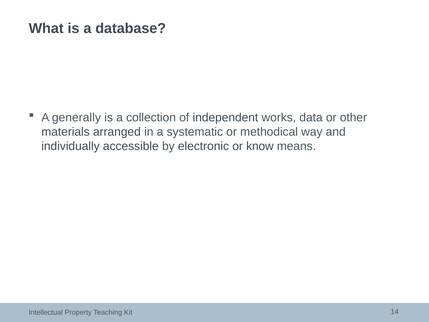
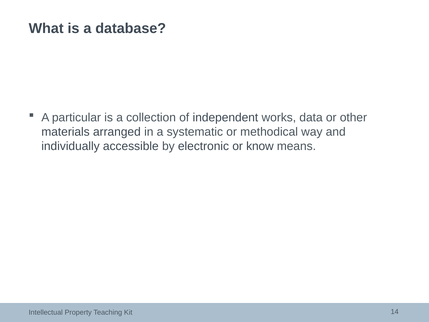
generally: generally -> particular
